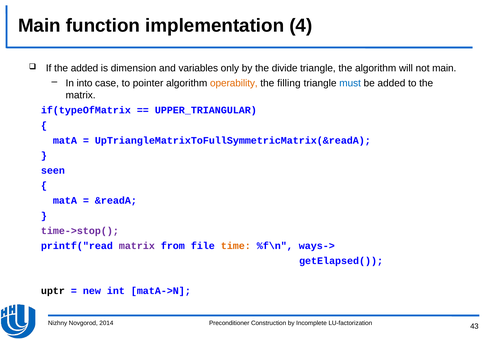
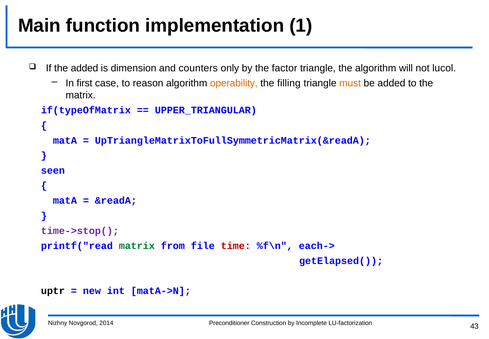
4: 4 -> 1
variables: variables -> counters
divide: divide -> factor
not main: main -> lucol
into: into -> first
pointer: pointer -> reason
must colour: blue -> orange
matrix at (137, 245) colour: purple -> green
time colour: orange -> red
ways->: ways-> -> each->
